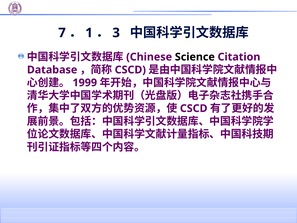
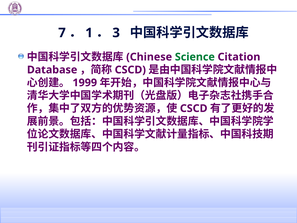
Science colour: black -> green
